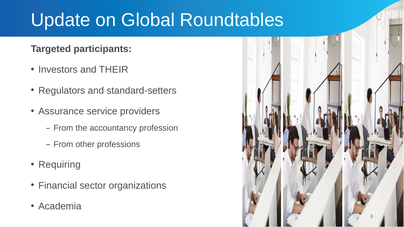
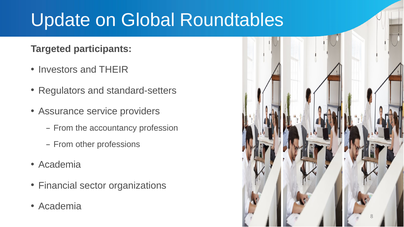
Requiring at (60, 165): Requiring -> Academia
